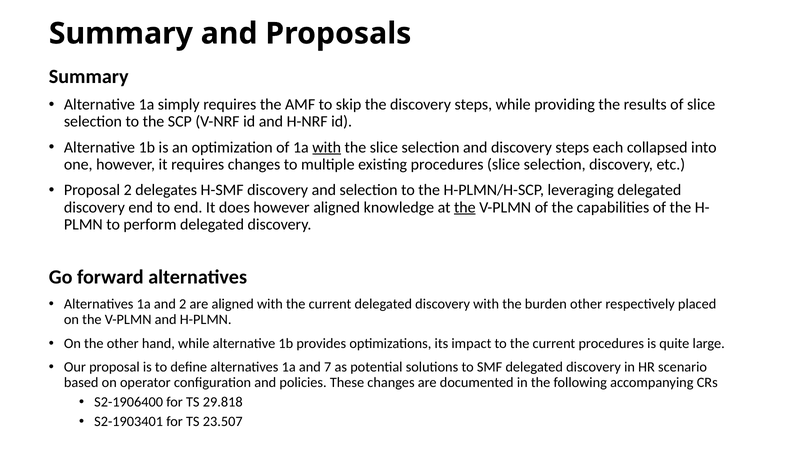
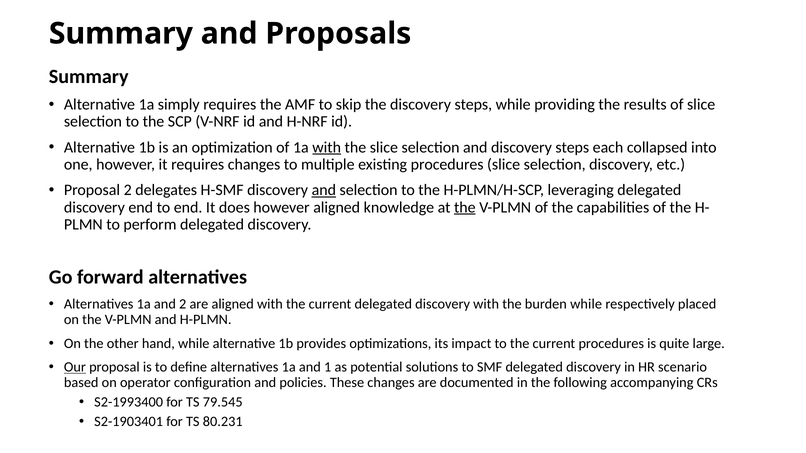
and at (324, 190) underline: none -> present
burden other: other -> while
Our underline: none -> present
7: 7 -> 1
S2-1906400: S2-1906400 -> S2-1993400
29.818: 29.818 -> 79.545
23.507: 23.507 -> 80.231
